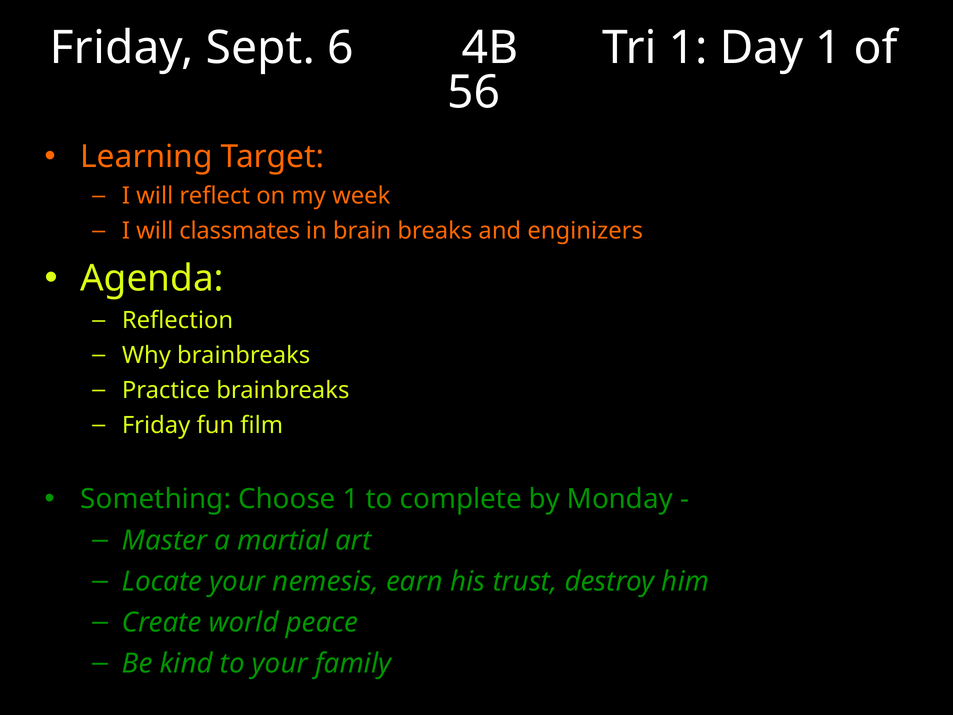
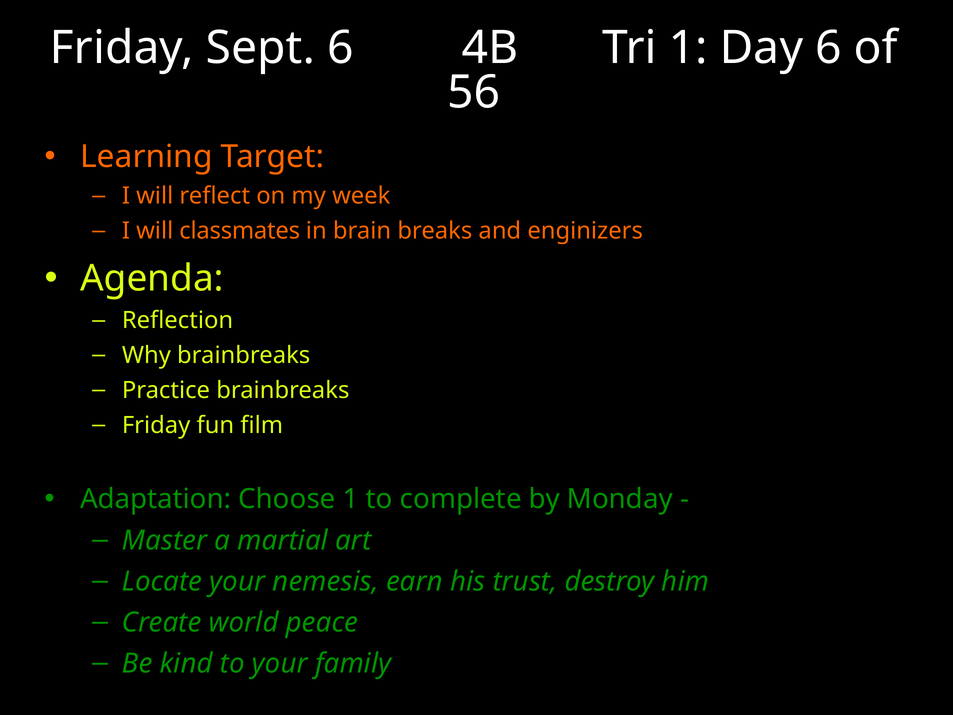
Day 1: 1 -> 6
Something: Something -> Adaptation
